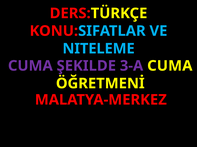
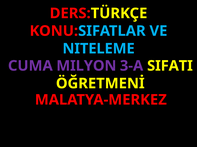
ŞEKILDE: ŞEKILDE -> MILYON
3-A CUMA: CUMA -> SIFATI
